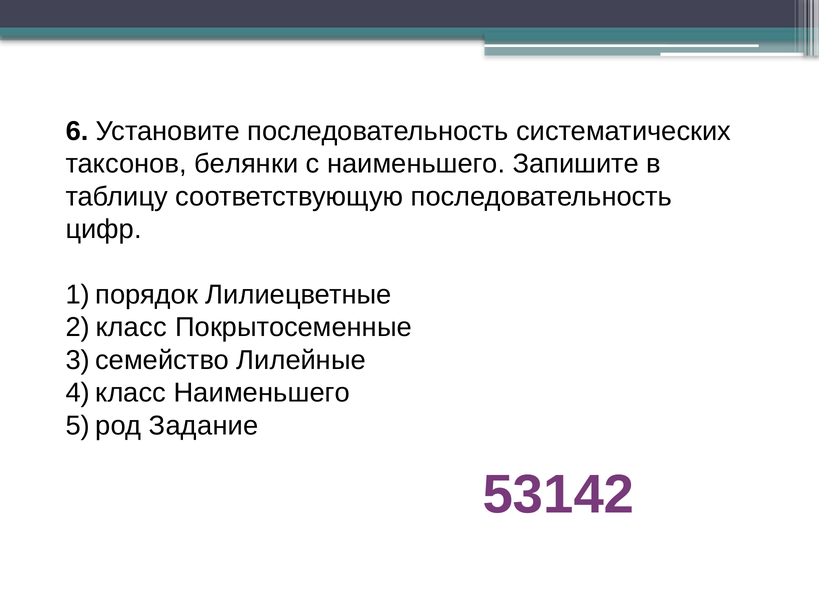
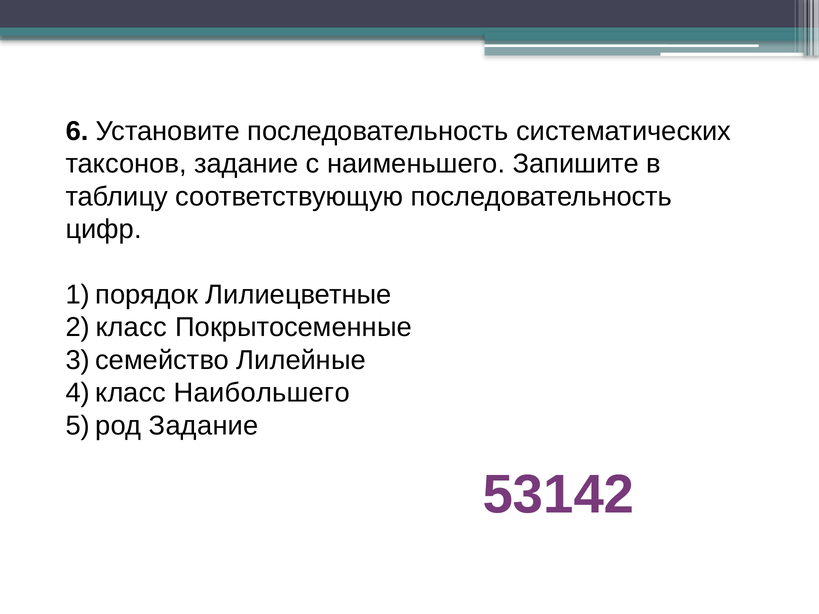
таксонов белянки: белянки -> задание
класс Наименьшего: Наименьшего -> Наибольшего
